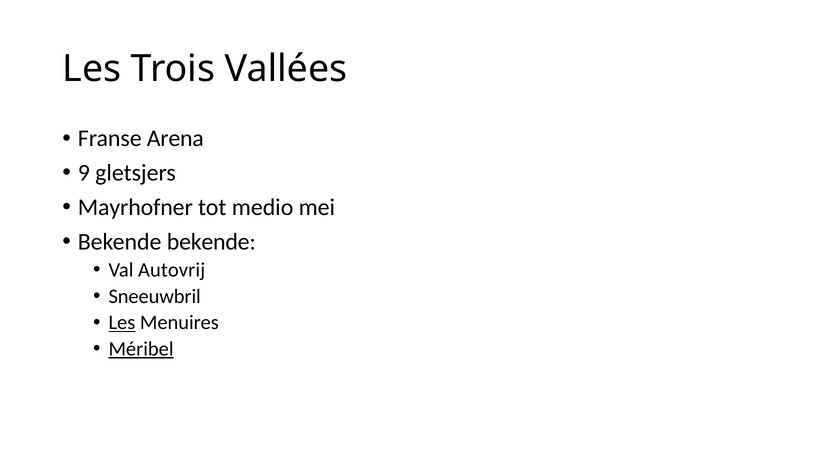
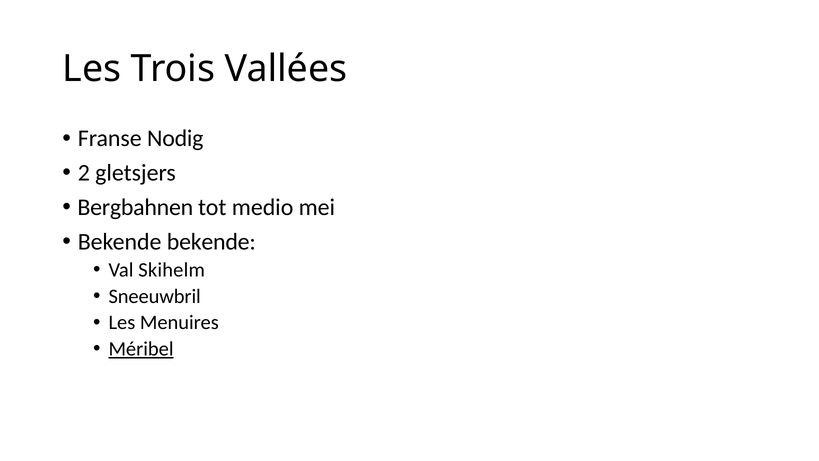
Arena: Arena -> Nodig
9: 9 -> 2
Mayrhofner: Mayrhofner -> Bergbahnen
Autovrij: Autovrij -> Skihelm
Les at (122, 322) underline: present -> none
